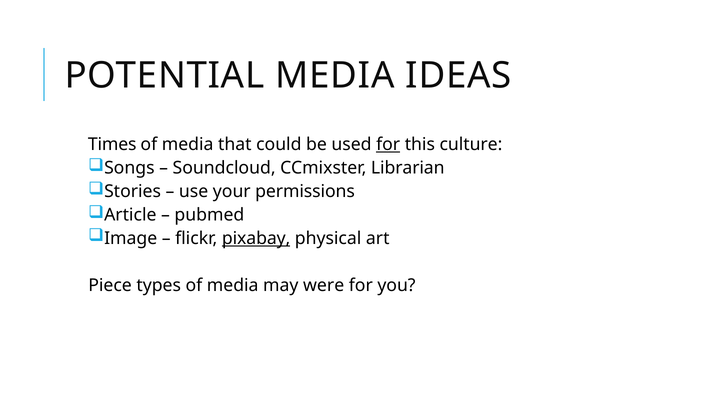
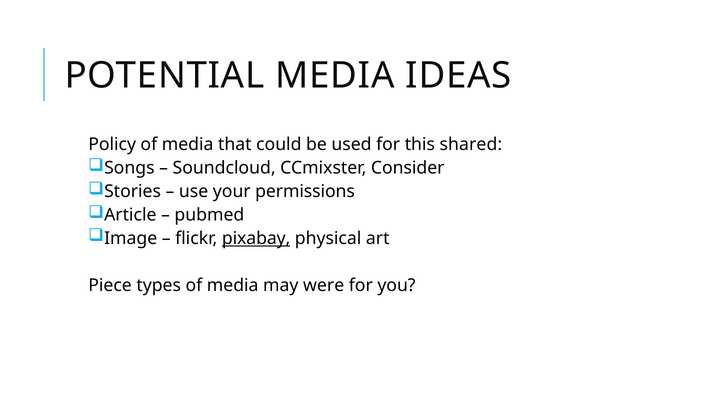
Times: Times -> Policy
for at (388, 144) underline: present -> none
culture: culture -> shared
Librarian: Librarian -> Consider
